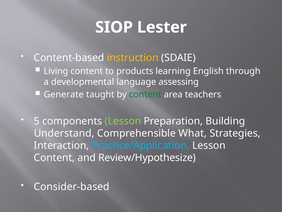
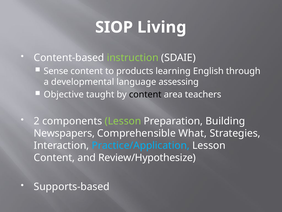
Lester: Lester -> Living
instruction colour: yellow -> light green
Living: Living -> Sense
Generate: Generate -> Objective
content at (145, 94) colour: green -> black
5: 5 -> 2
Understand: Understand -> Newspapers
Consider-based: Consider-based -> Supports-based
